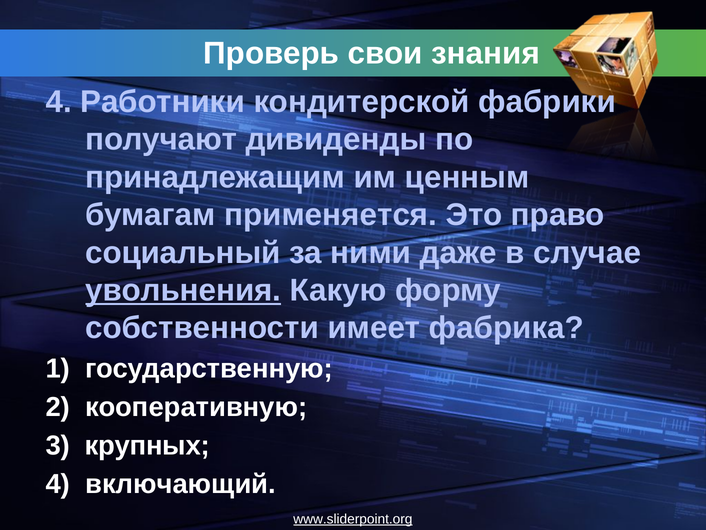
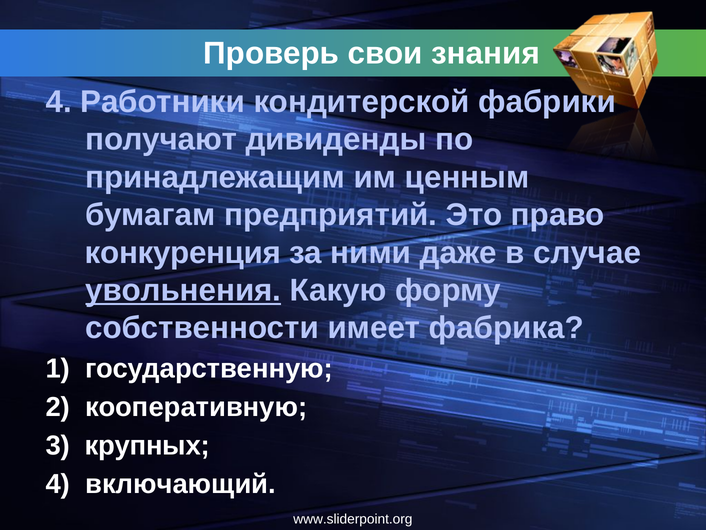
применяется: применяется -> предприятий
социальный: социальный -> конкуренция
www.sliderpoint.org underline: present -> none
